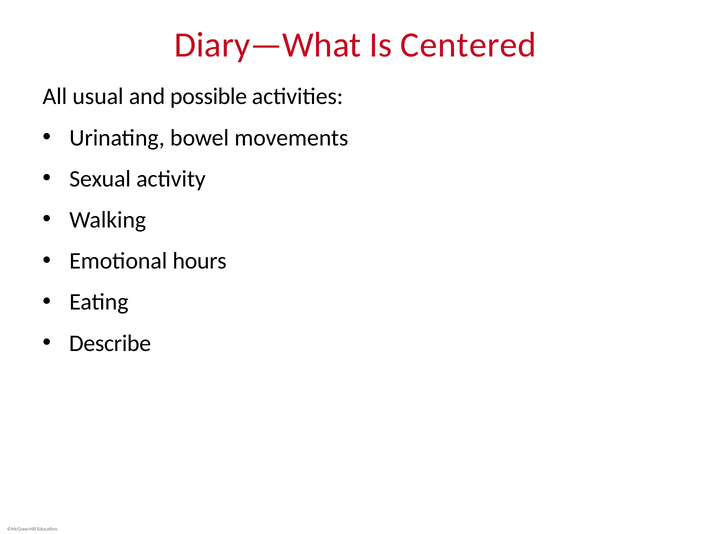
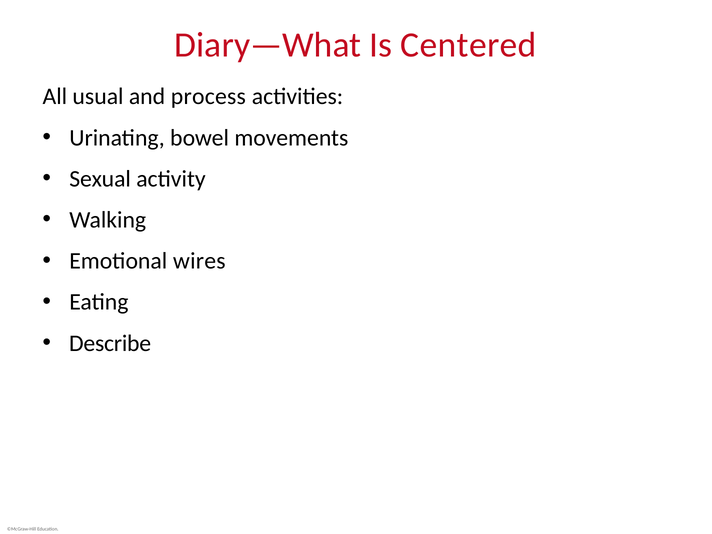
possible: possible -> process
hours: hours -> wires
